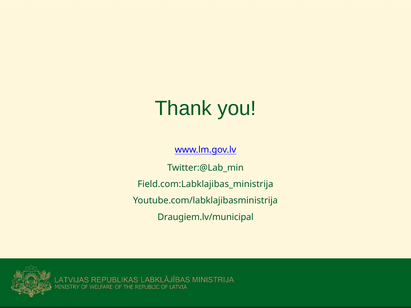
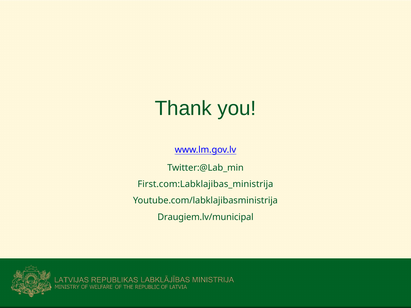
Field.com:Labklajibas_ministrija: Field.com:Labklajibas_ministrija -> First.com:Labklajibas_ministrija
